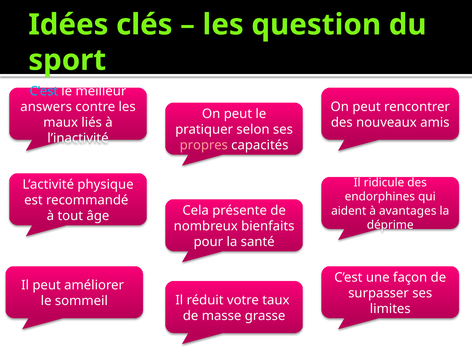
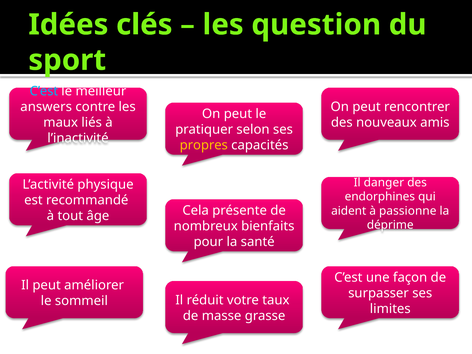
propres colour: pink -> yellow
ridicule: ridicule -> danger
avantages: avantages -> passionne
